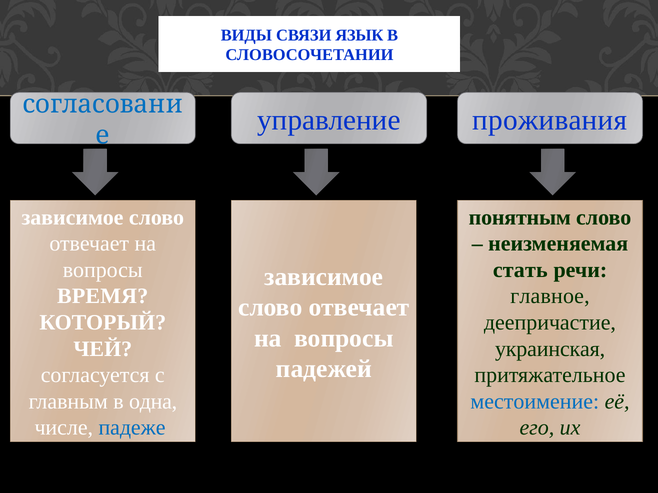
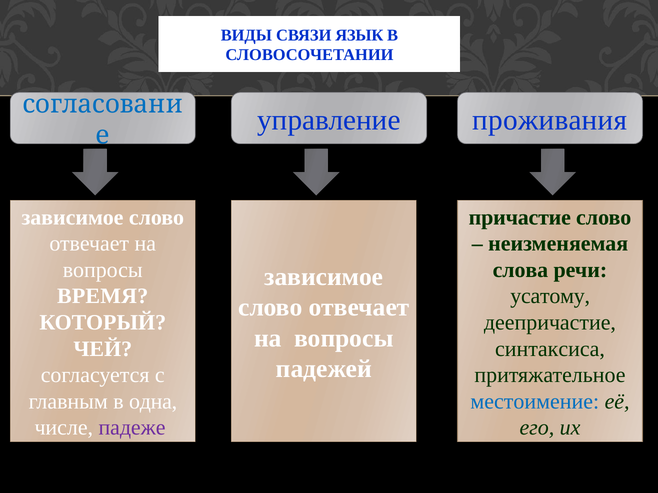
понятным: понятным -> причастие
стать: стать -> слова
главное: главное -> усатому
украинская: украинская -> синтаксиса
падеже colour: blue -> purple
